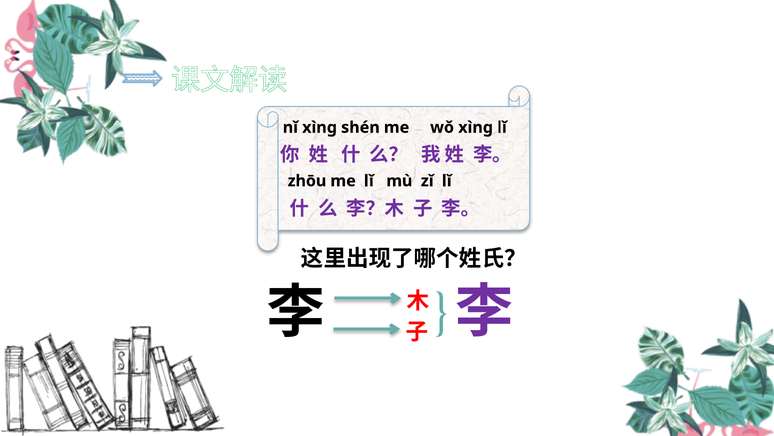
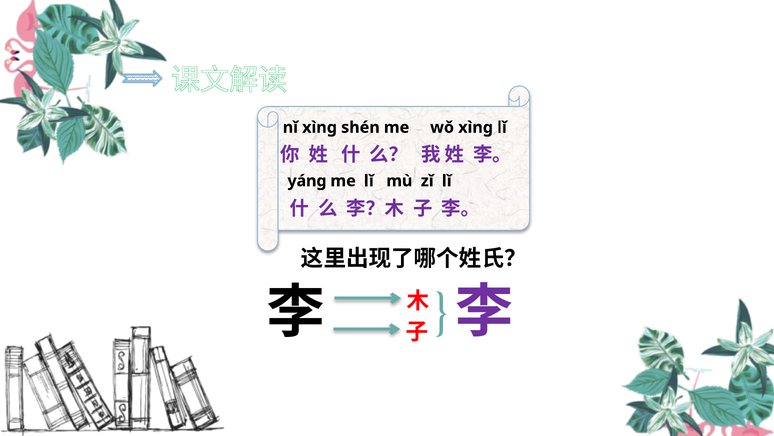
zhōu: zhōu -> yáng
